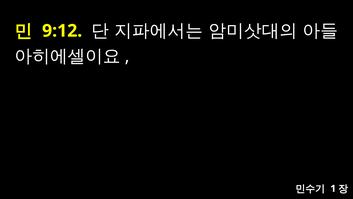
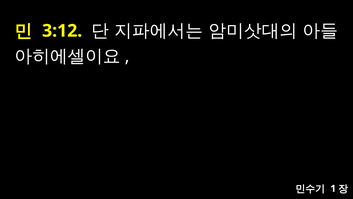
9:12: 9:12 -> 3:12
